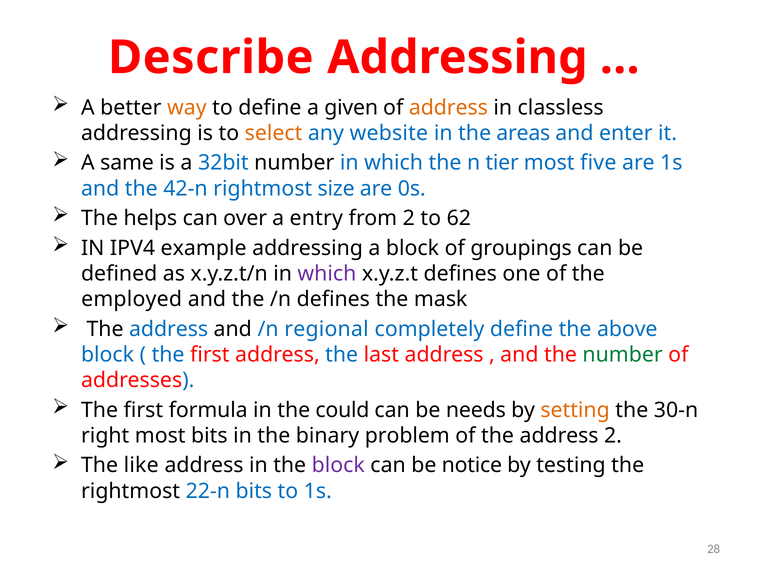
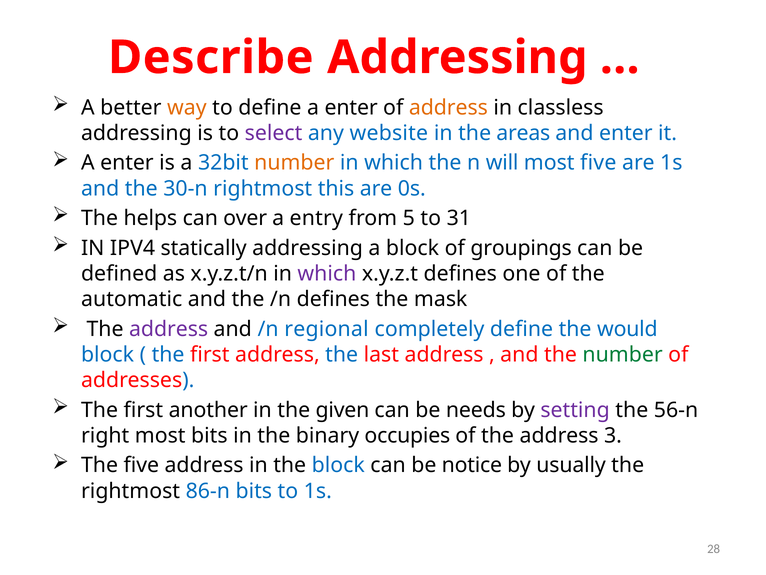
define a given: given -> enter
select colour: orange -> purple
same at (127, 163): same -> enter
number at (294, 163) colour: black -> orange
tier: tier -> will
42-n: 42-n -> 30-n
size: size -> this
from 2: 2 -> 5
62: 62 -> 31
example: example -> statically
employed: employed -> automatic
address at (169, 329) colour: blue -> purple
above: above -> would
formula: formula -> another
could: could -> given
setting colour: orange -> purple
30-n: 30-n -> 56-n
problem: problem -> occupies
address 2: 2 -> 3
The like: like -> five
block at (338, 465) colour: purple -> blue
testing: testing -> usually
22-n: 22-n -> 86-n
